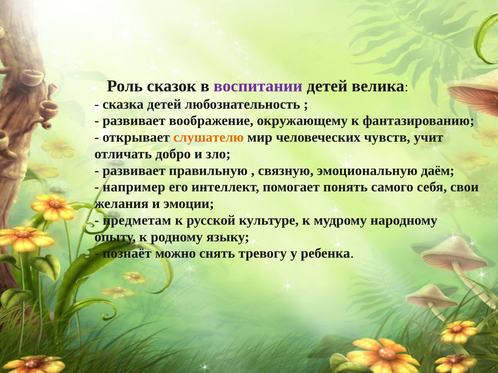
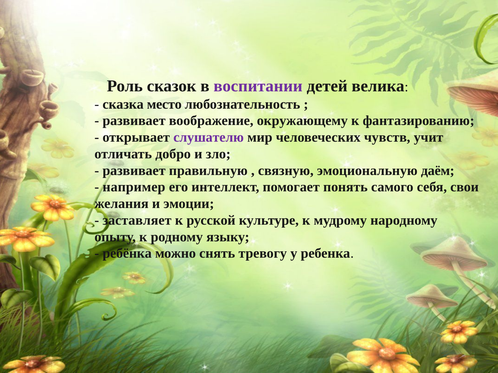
сказка детей: детей -> место
слушателю colour: orange -> purple
предметам: предметам -> заставляет
познаёт: познаёт -> ребёнка
